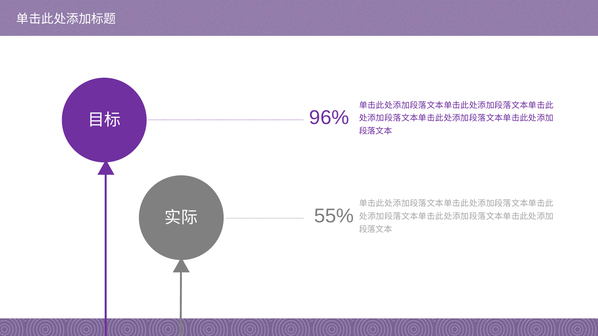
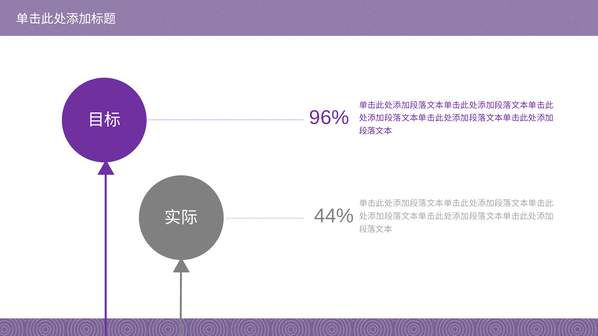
55%: 55% -> 44%
